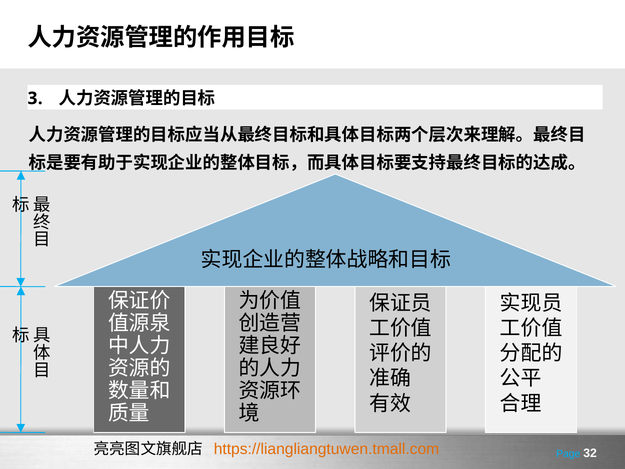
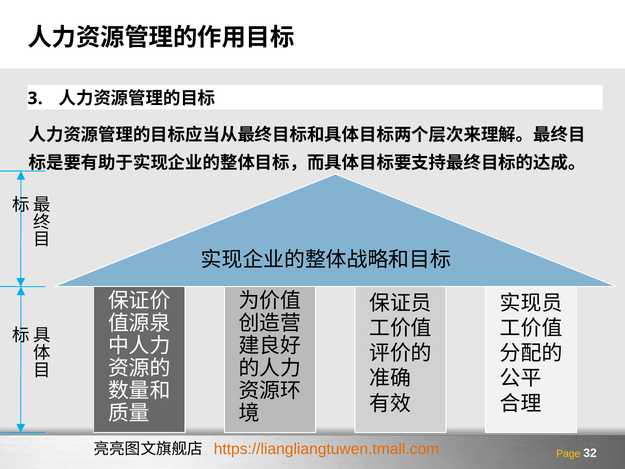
Page colour: light blue -> yellow
